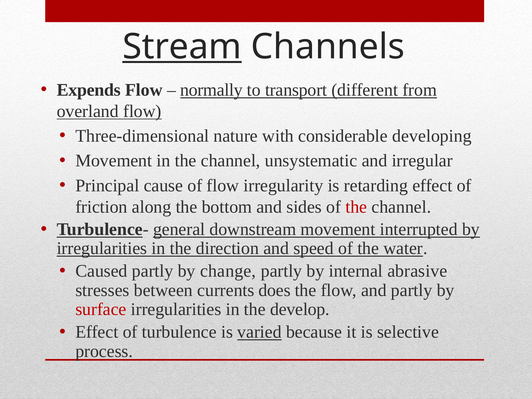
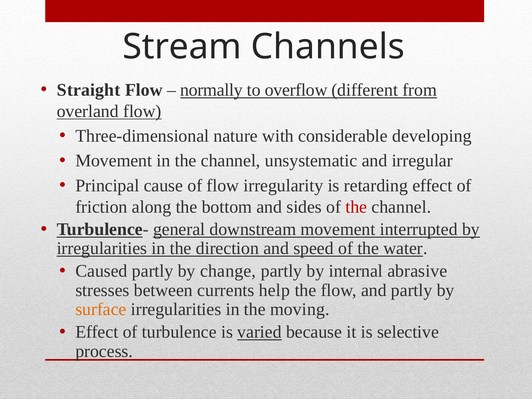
Stream underline: present -> none
Expends: Expends -> Straight
transport: transport -> overflow
does: does -> help
surface colour: red -> orange
develop: develop -> moving
